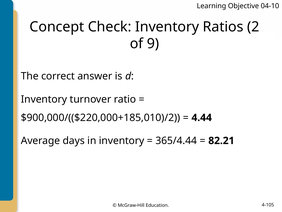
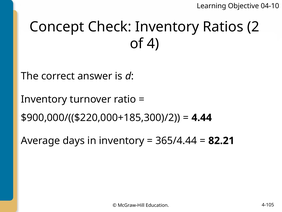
9: 9 -> 4
$900,000/(($220,000+185,010)/2: $900,000/(($220,000+185,010)/2 -> $900,000/(($220,000+185,300)/2
